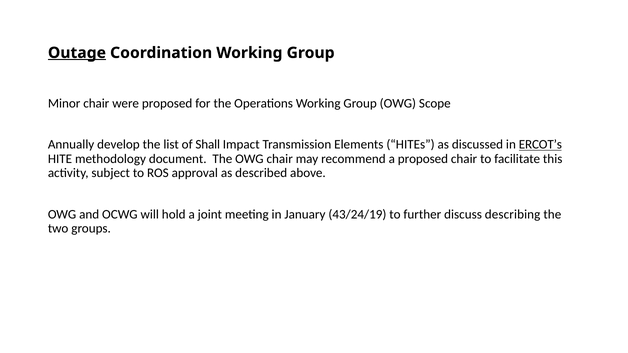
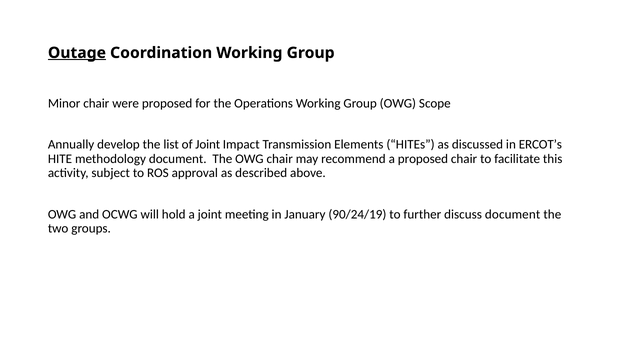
of Shall: Shall -> Joint
ERCOT’s underline: present -> none
43/24/19: 43/24/19 -> 90/24/19
discuss describing: describing -> document
